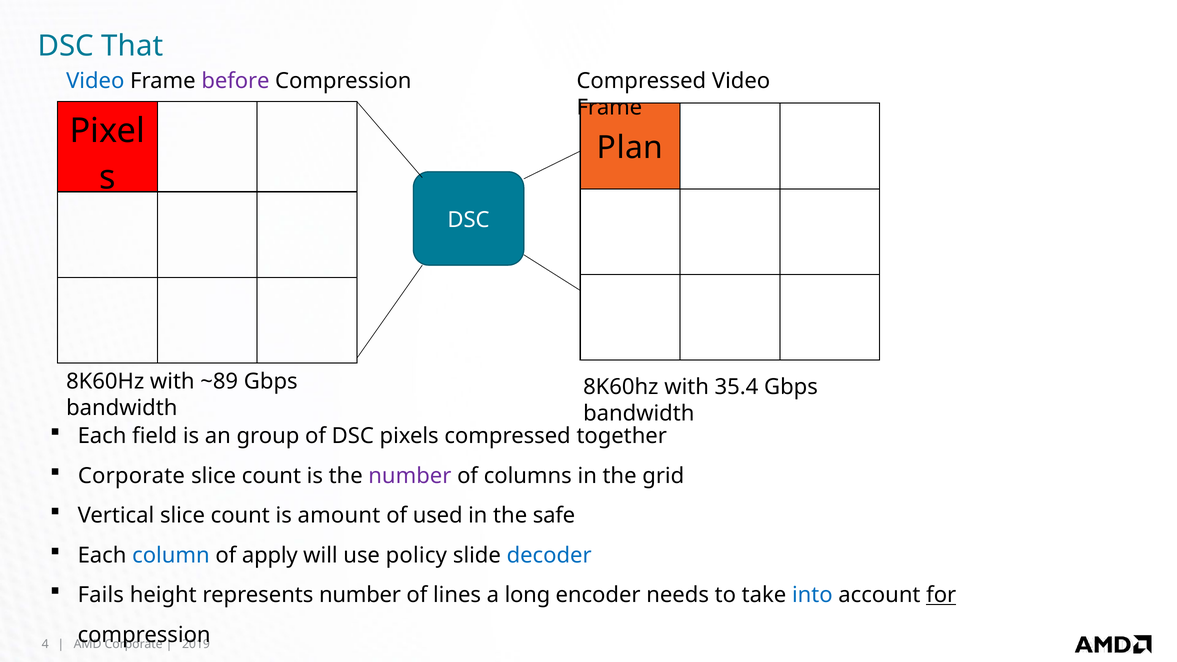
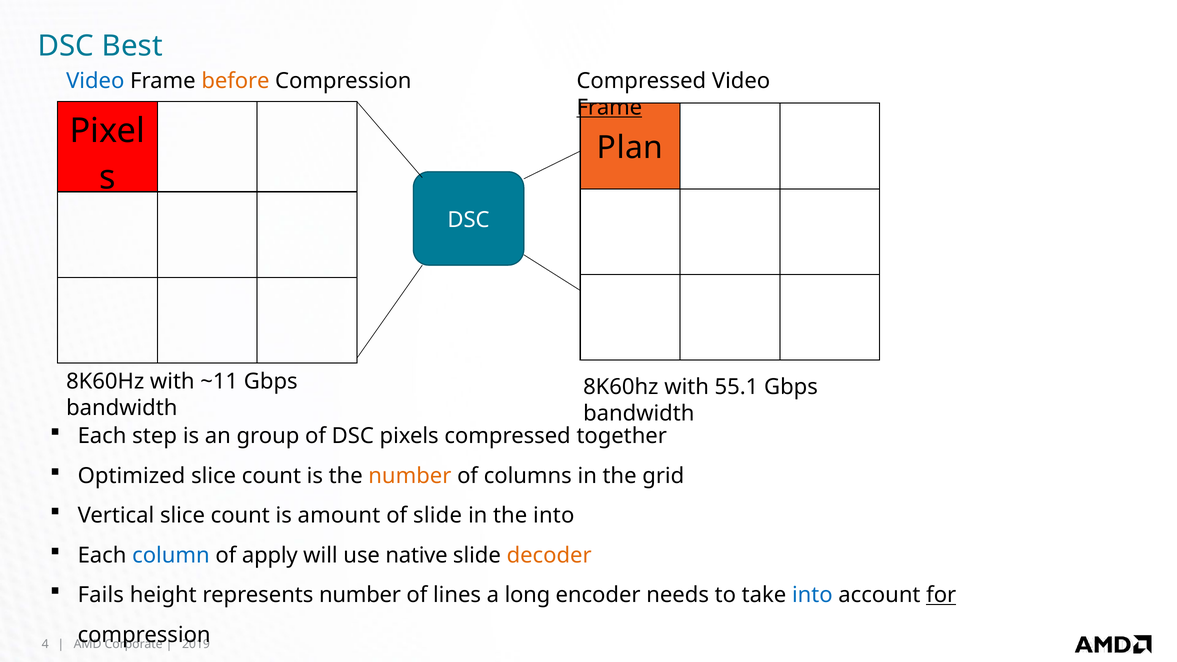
That: That -> Best
before colour: purple -> orange
Frame at (609, 108) underline: none -> present
~89: ~89 -> ~11
35.4: 35.4 -> 55.1
field: field -> step
Corporate at (131, 476): Corporate -> Optimized
number at (410, 476) colour: purple -> orange
of used: used -> slide
the safe: safe -> into
policy: policy -> native
decoder colour: blue -> orange
